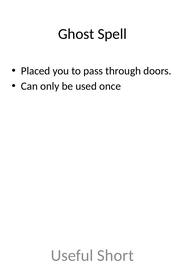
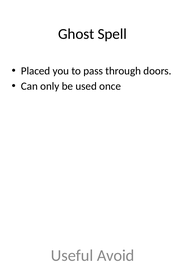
Short: Short -> Avoid
